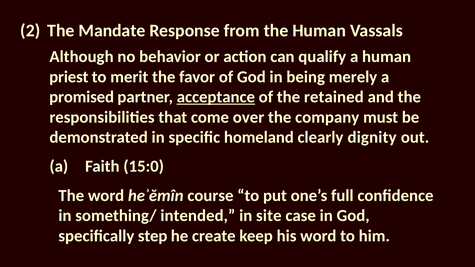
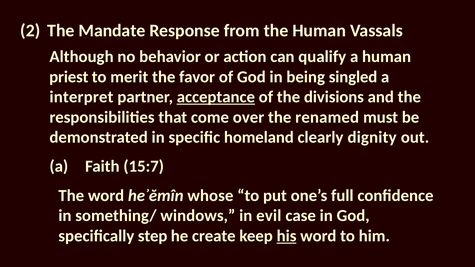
merely: merely -> singled
promised: promised -> interpret
retained: retained -> divisions
company: company -> renamed
15:0: 15:0 -> 15:7
course: course -> whose
intended: intended -> windows
site: site -> evil
his underline: none -> present
